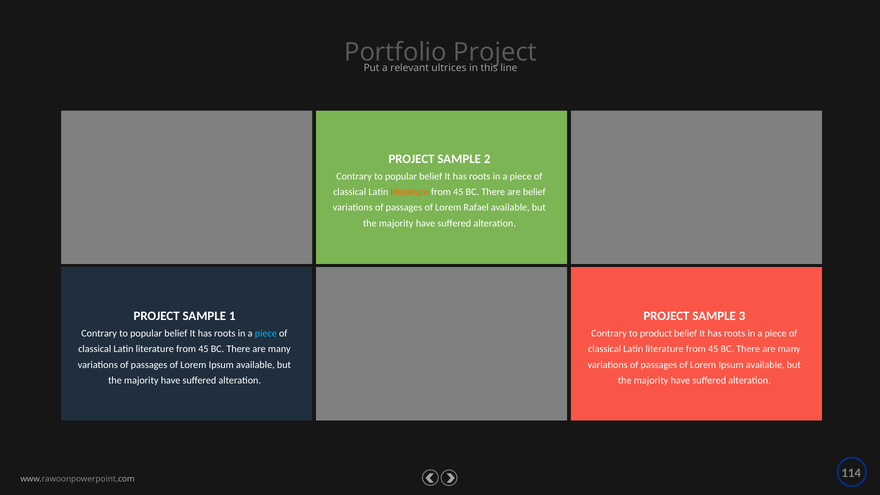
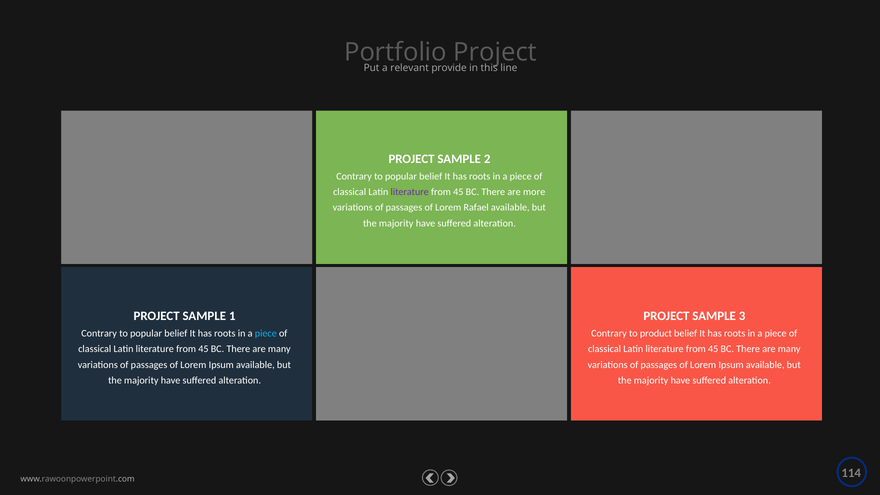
ultrices: ultrices -> provide
literature at (410, 192) colour: orange -> purple
are belief: belief -> more
